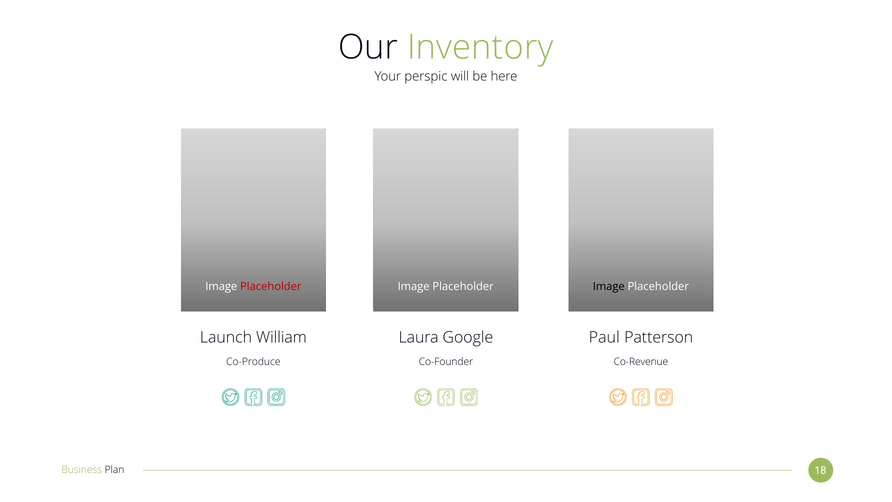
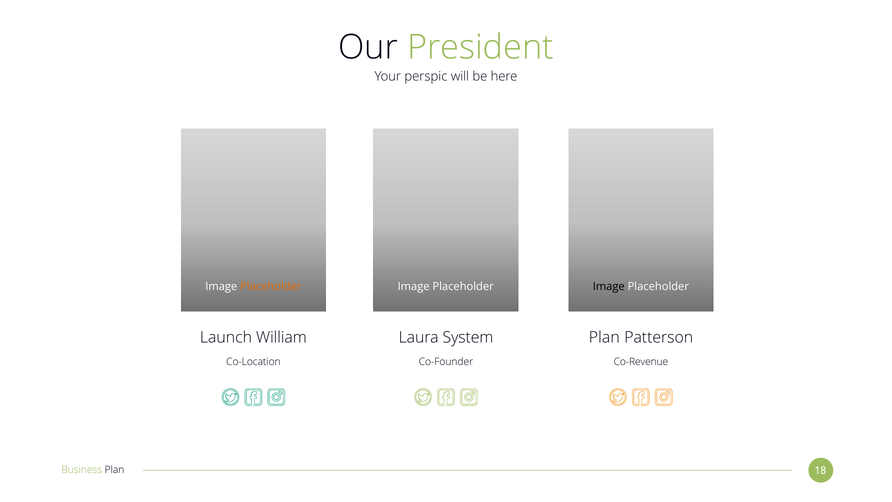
Inventory: Inventory -> President
Placeholder at (271, 287) colour: red -> orange
Google: Google -> System
Paul at (604, 337): Paul -> Plan
Co-Produce: Co-Produce -> Co-Location
